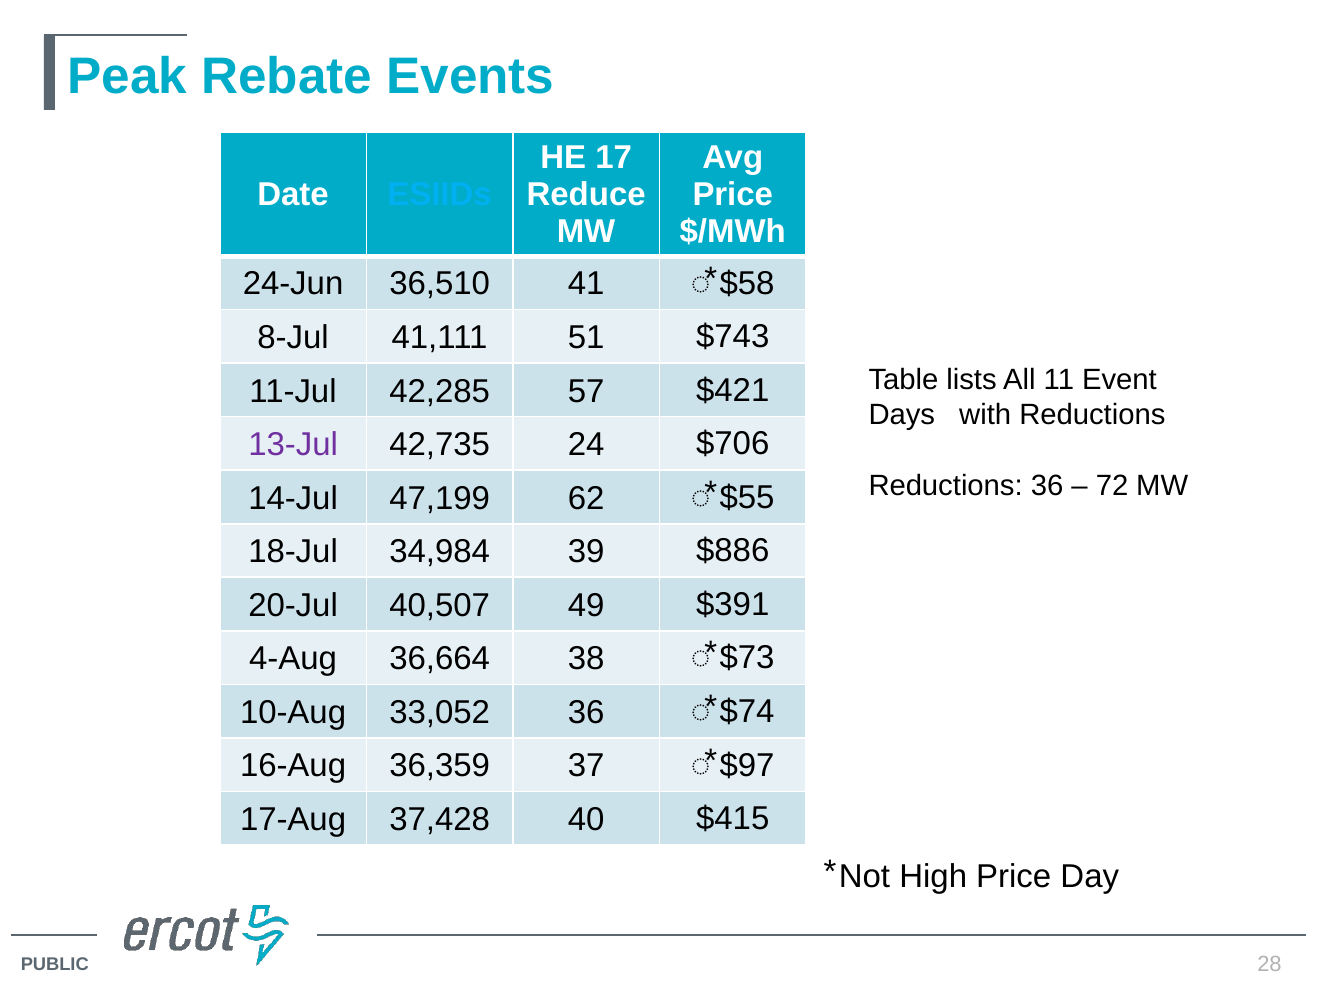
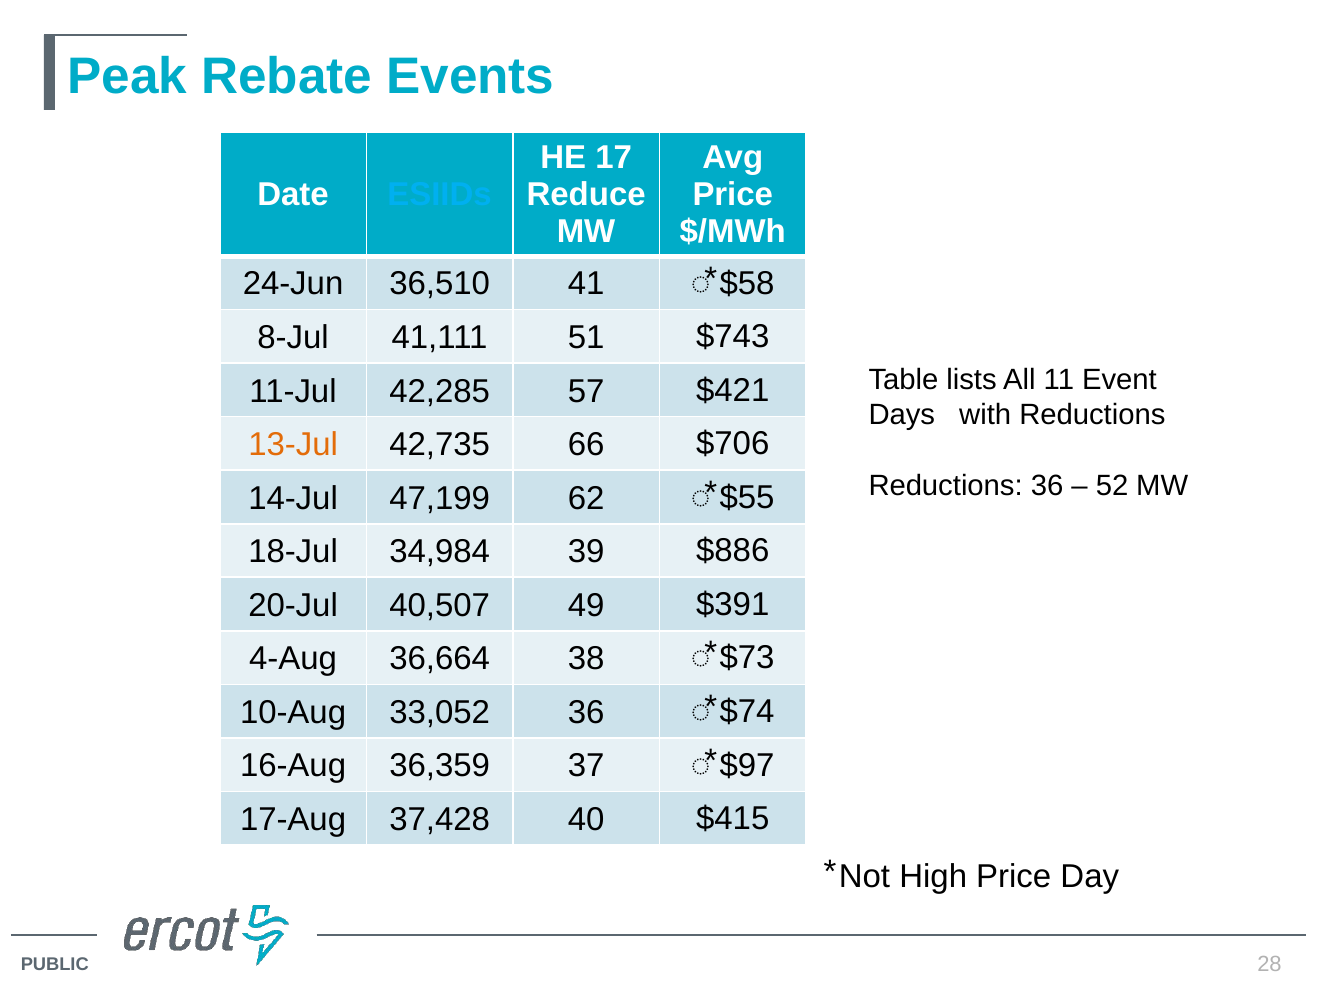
13-Jul colour: purple -> orange
24: 24 -> 66
72: 72 -> 52
